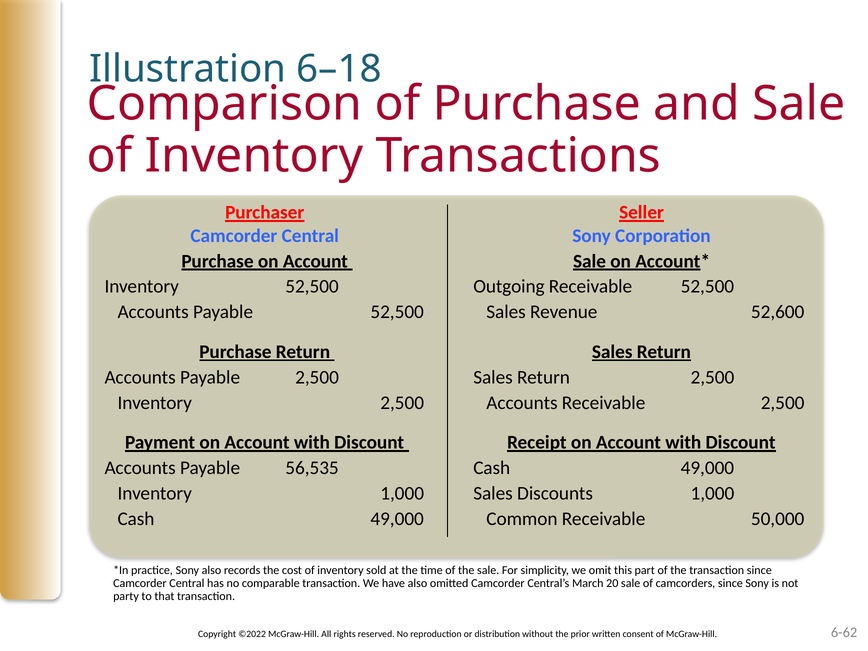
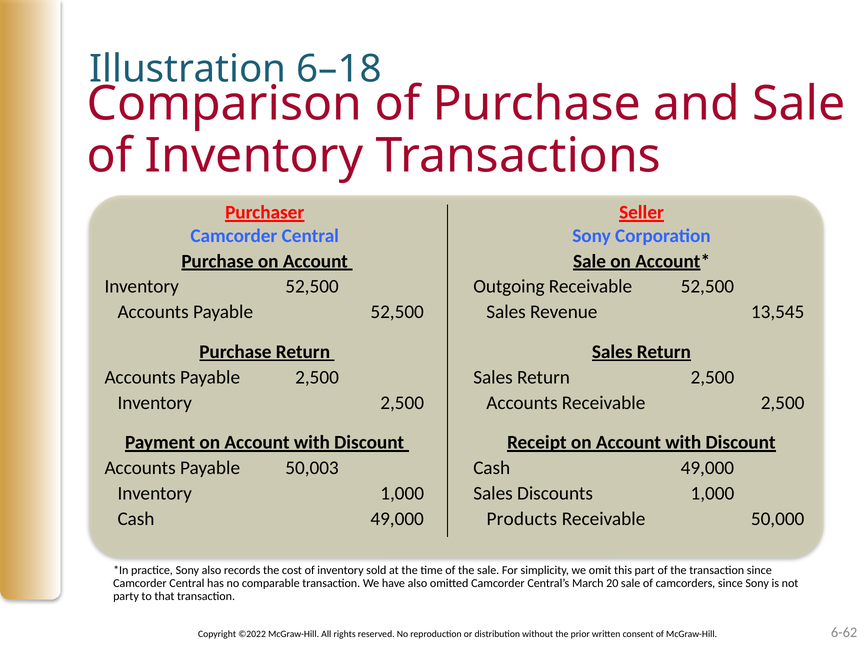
52,600: 52,600 -> 13,545
56,535: 56,535 -> 50,003
Common: Common -> Products
